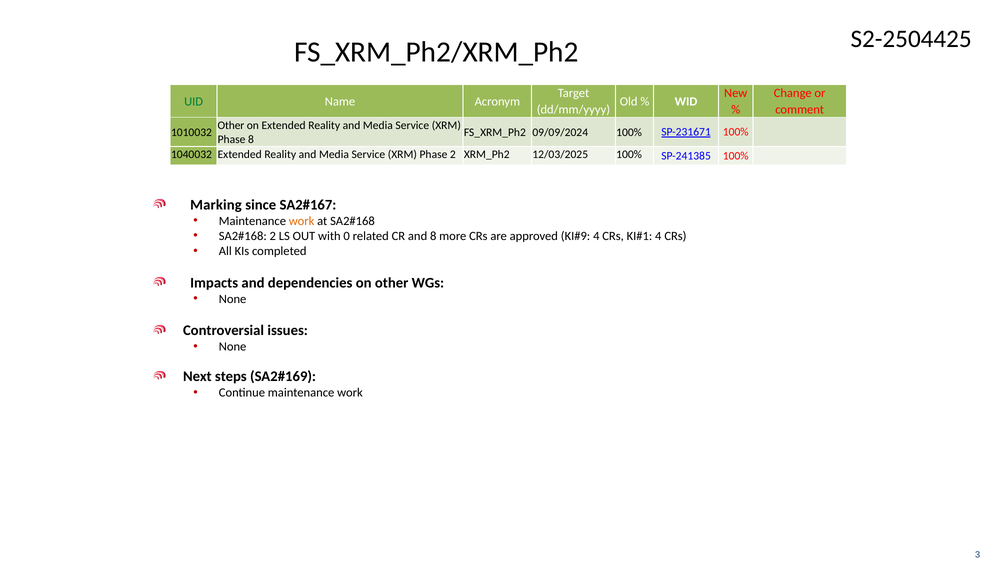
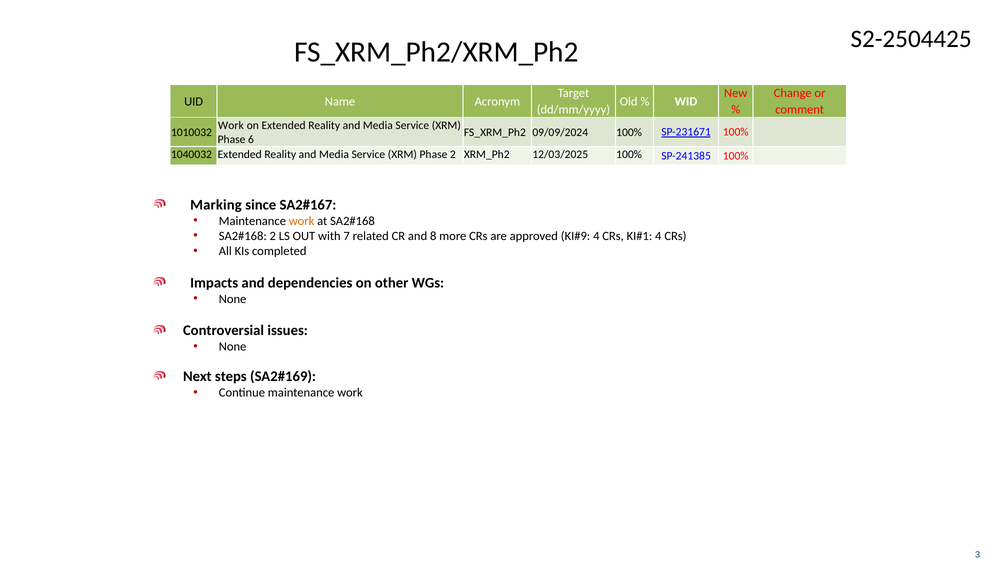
UID colour: green -> black
Other at (231, 125): Other -> Work
Phase 8: 8 -> 6
0: 0 -> 7
